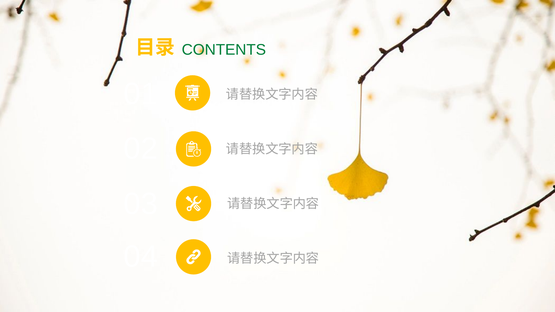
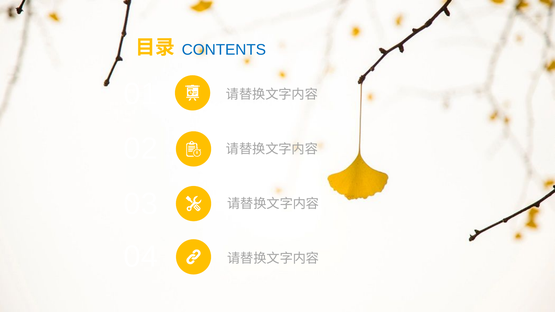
CONTENTS colour: green -> blue
